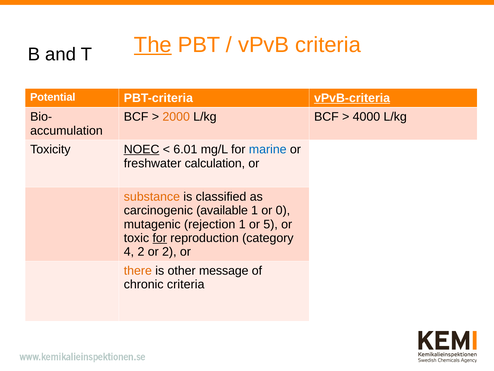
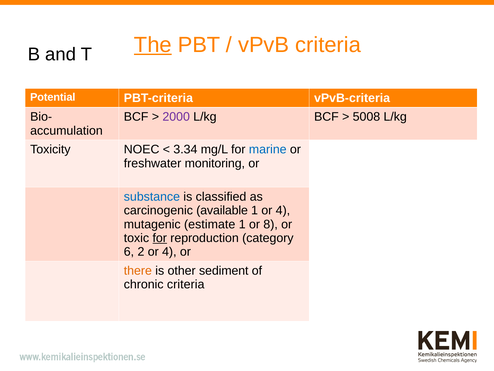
vPvB-criteria underline: present -> none
2000 colour: orange -> purple
4000: 4000 -> 5008
NOEC underline: present -> none
6.01: 6.01 -> 3.34
calculation: calculation -> monitoring
substance colour: orange -> blue
1 or 0: 0 -> 4
rejection: rejection -> estimate
5: 5 -> 8
4: 4 -> 6
2 or 2: 2 -> 4
message: message -> sediment
